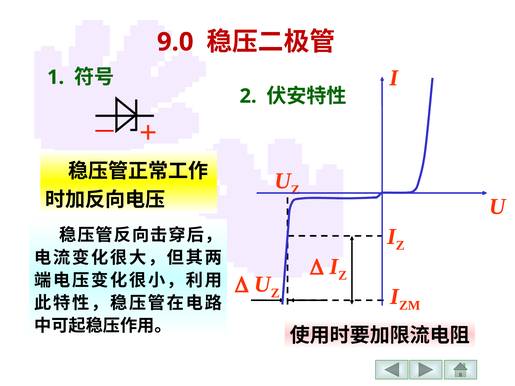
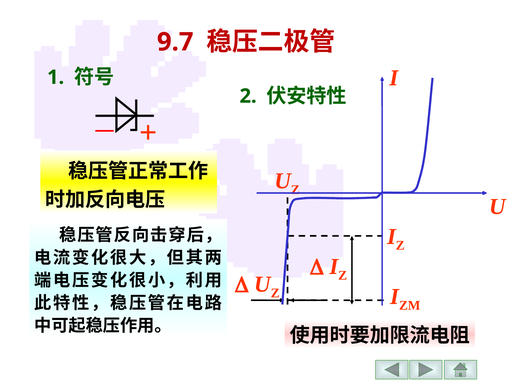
9.0: 9.0 -> 9.7
